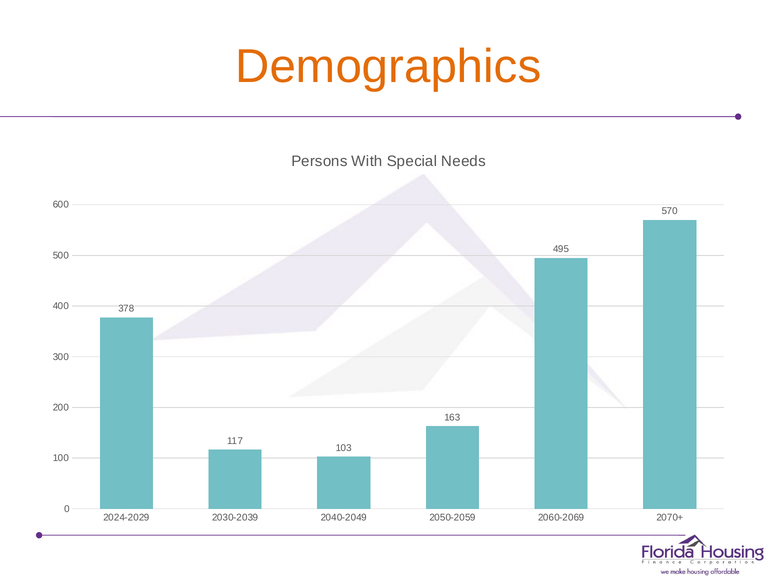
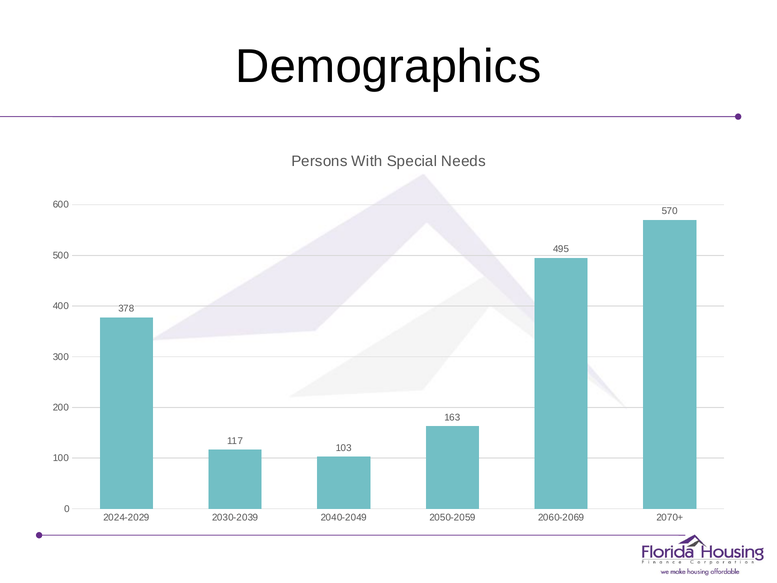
Demographics colour: orange -> black
